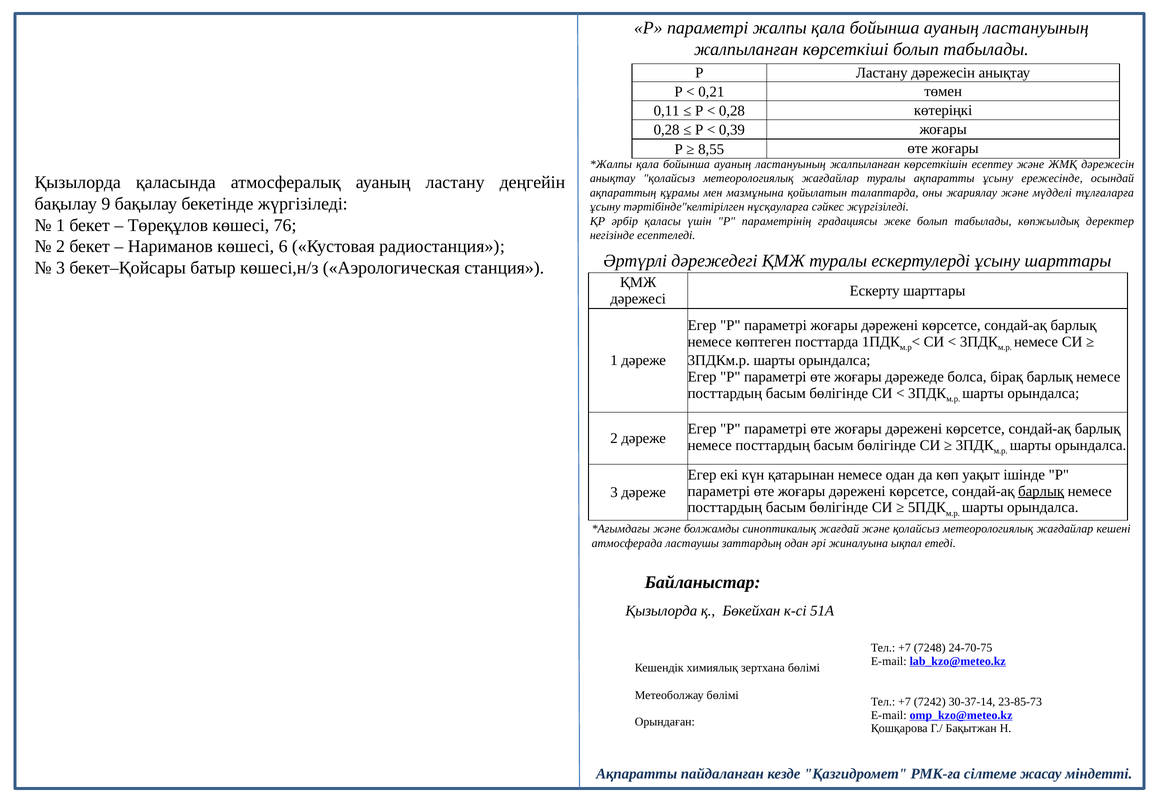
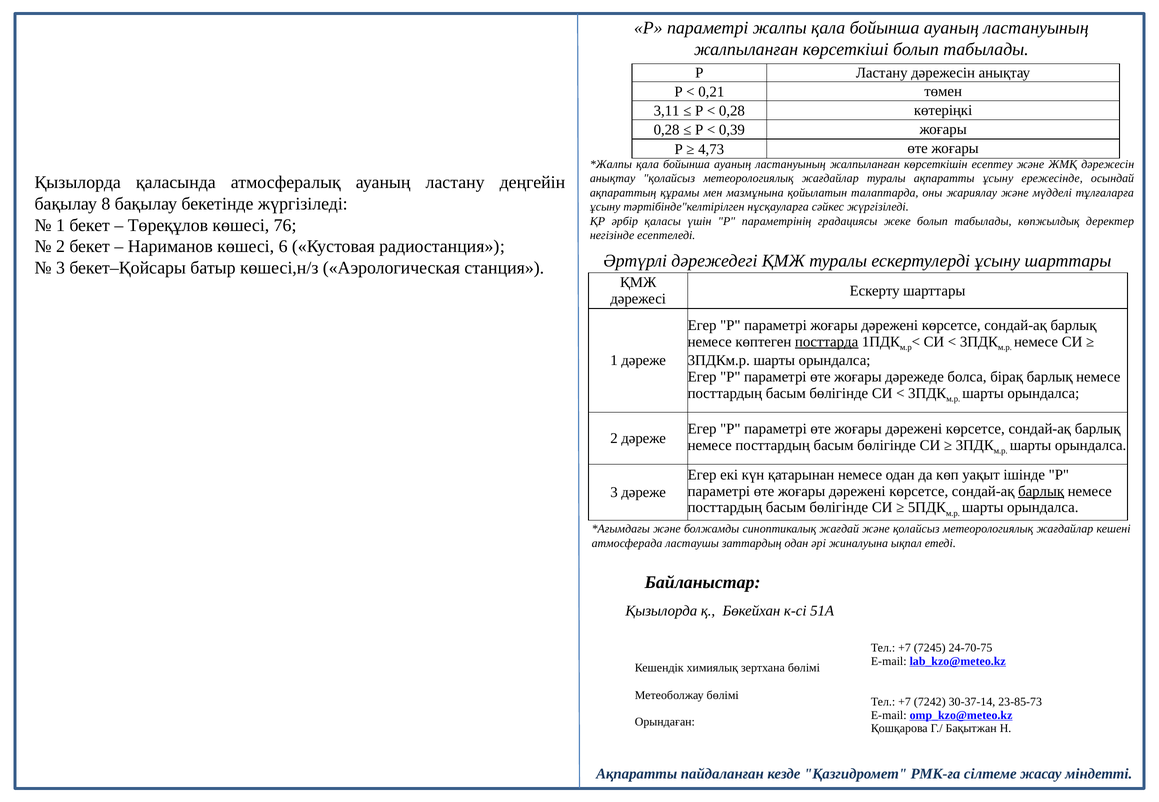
0,11: 0,11 -> 3,11
8,55: 8,55 -> 4,73
9: 9 -> 8
посттарда underline: none -> present
7248: 7248 -> 7245
